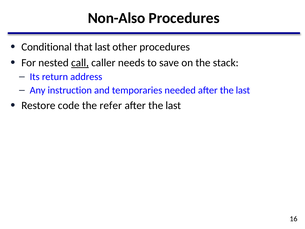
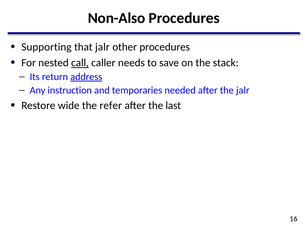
Conditional: Conditional -> Supporting
that last: last -> jalr
address underline: none -> present
needed after the last: last -> jalr
code: code -> wide
